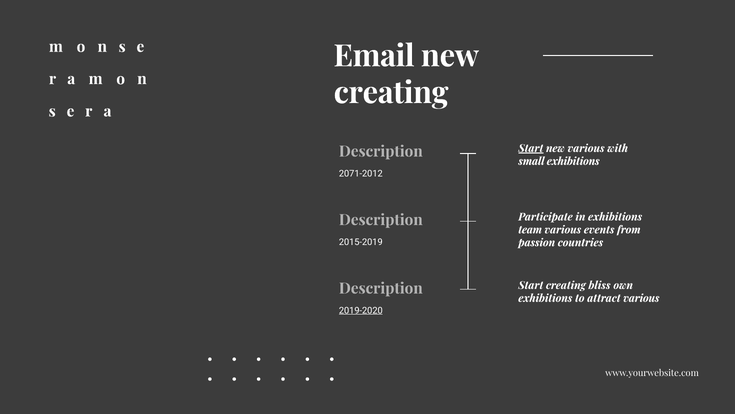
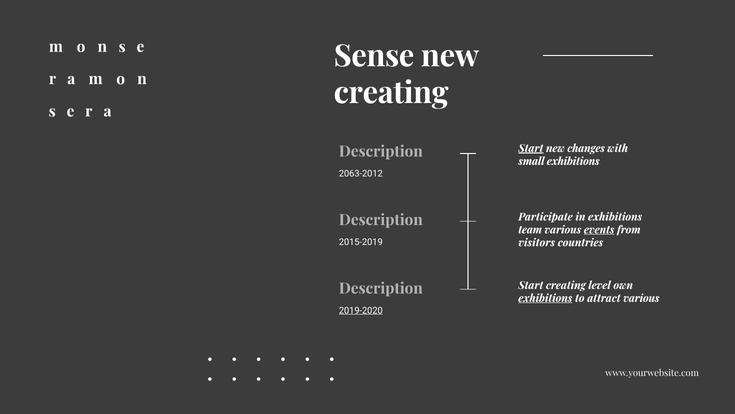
Email: Email -> Sense
new various: various -> changes
2071-2012: 2071-2012 -> 2063-2012
events underline: none -> present
passion: passion -> visitors
bliss: bliss -> level
exhibitions at (545, 298) underline: none -> present
